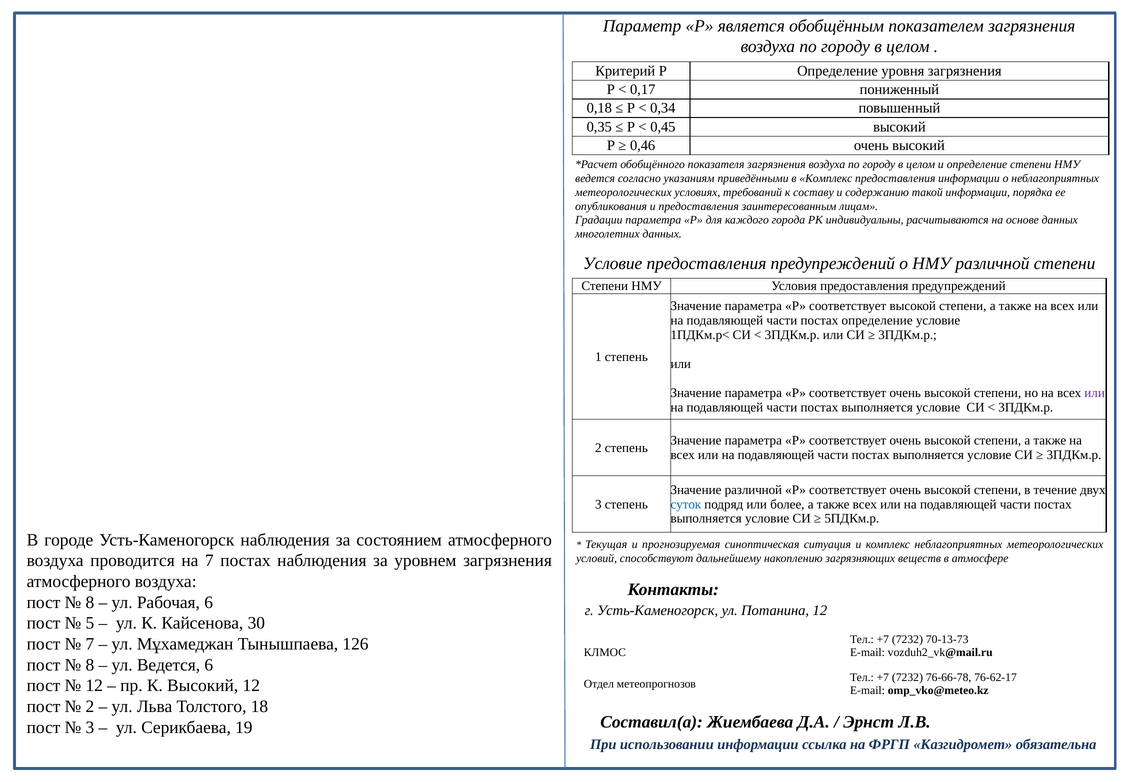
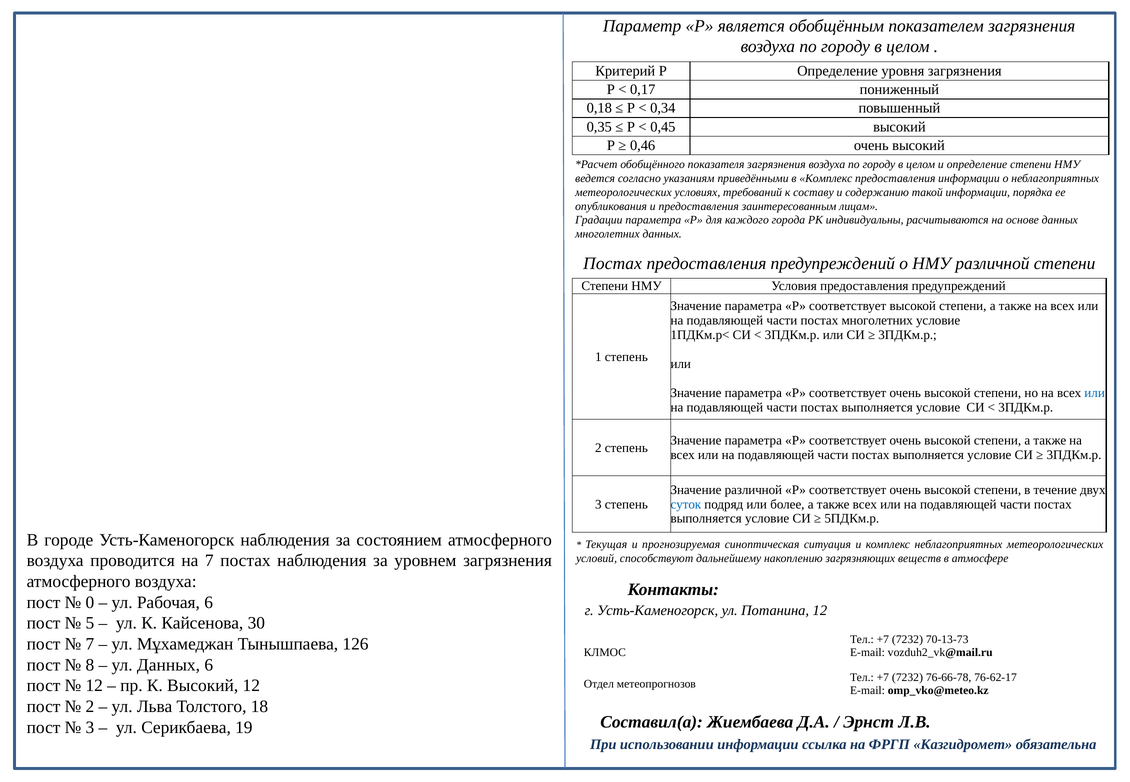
Условие at (613, 264): Условие -> Постах
постах определение: определение -> многолетних
или at (1095, 393) colour: purple -> blue
8 at (90, 603): 8 -> 0
ул Ведется: Ведется -> Данных
